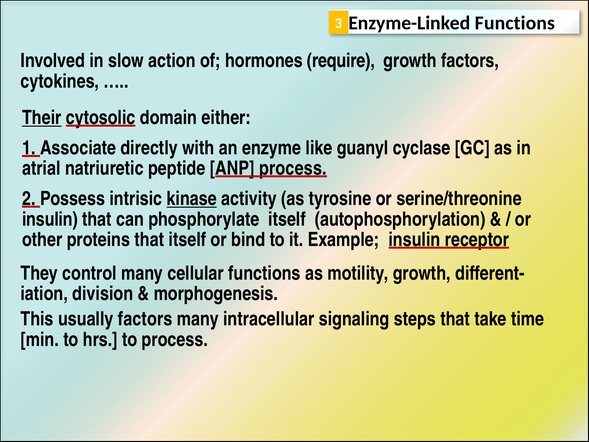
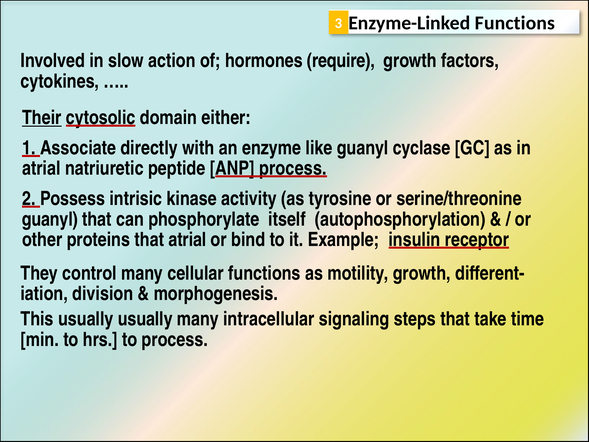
kinase underline: present -> none
insulin at (50, 219): insulin -> guanyl
that itself: itself -> atrial
usually factors: factors -> usually
